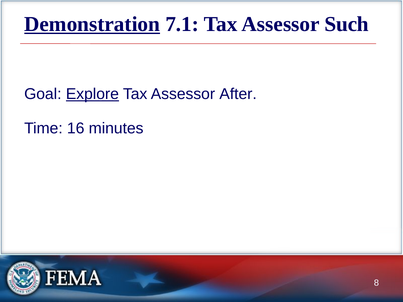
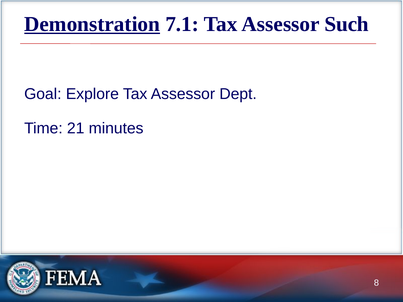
Explore underline: present -> none
After: After -> Dept
16: 16 -> 21
